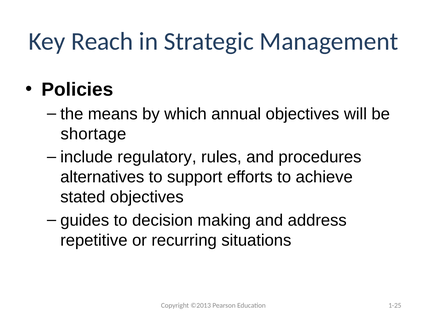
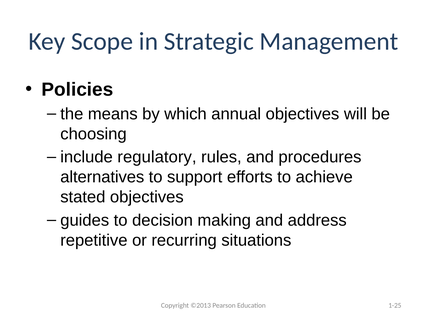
Reach: Reach -> Scope
shortage: shortage -> choosing
